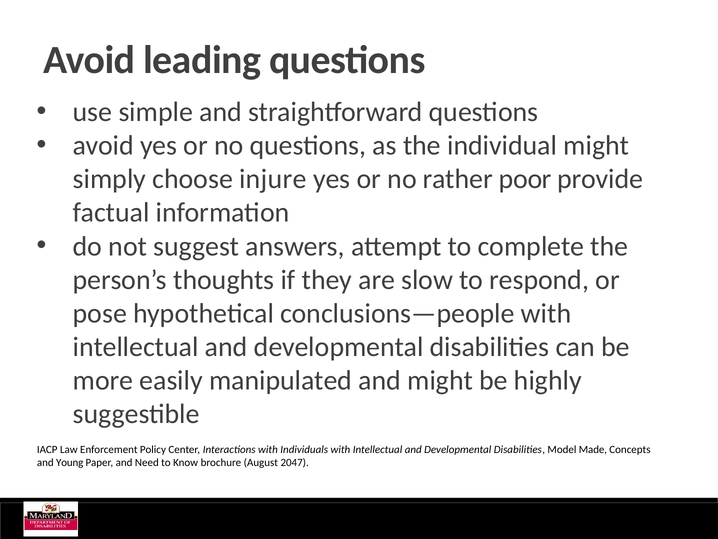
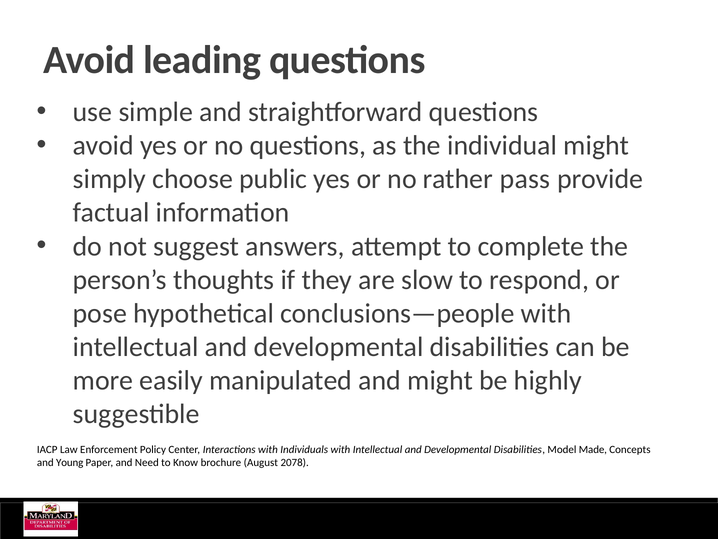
injure: injure -> public
poor: poor -> pass
2047: 2047 -> 2078
